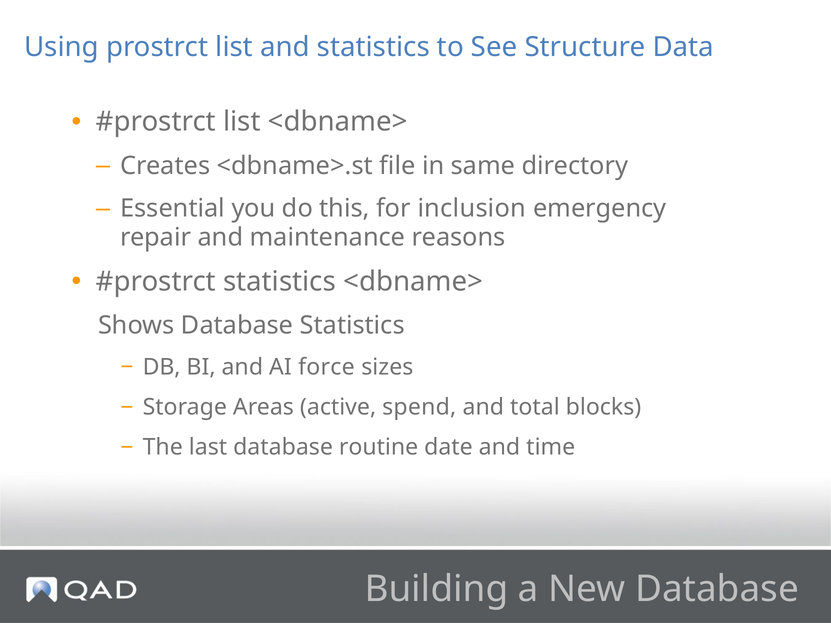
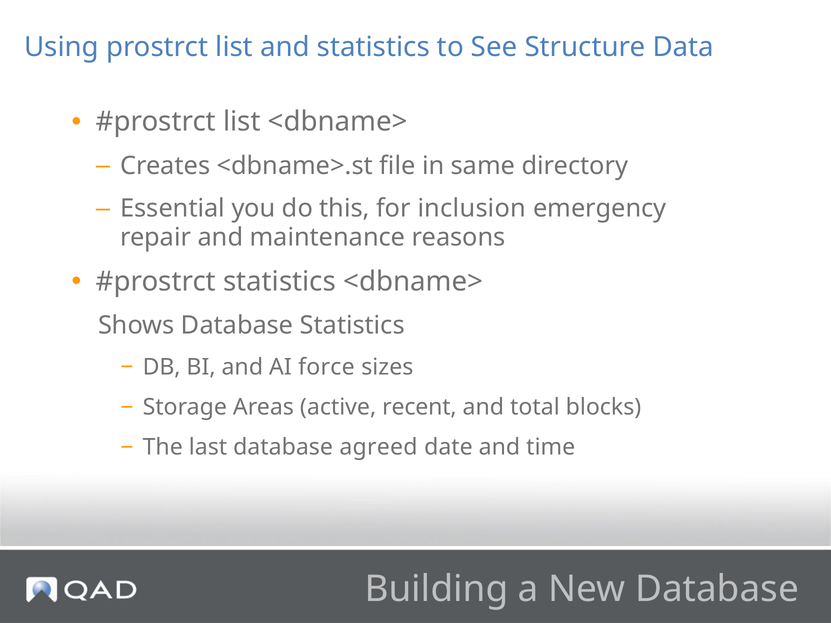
spend: spend -> recent
routine: routine -> agreed
